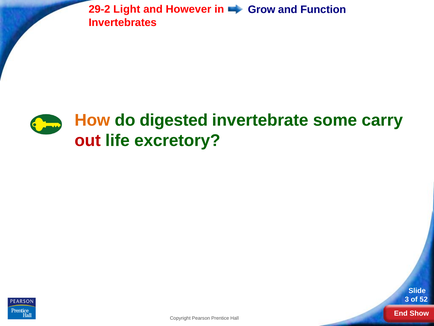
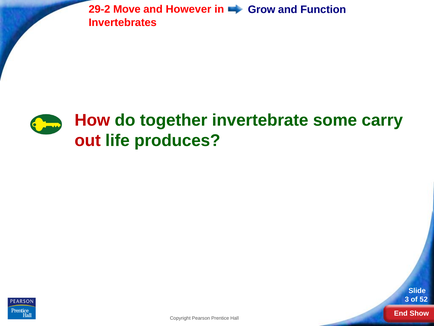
Light: Light -> Move
How colour: orange -> red
digested: digested -> together
excretory: excretory -> produces
